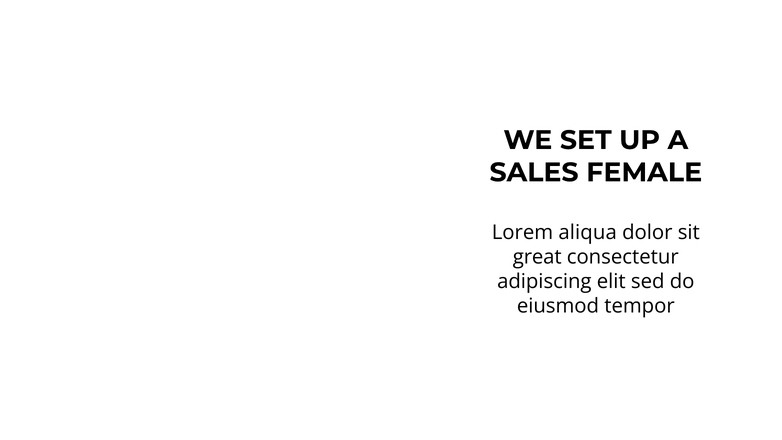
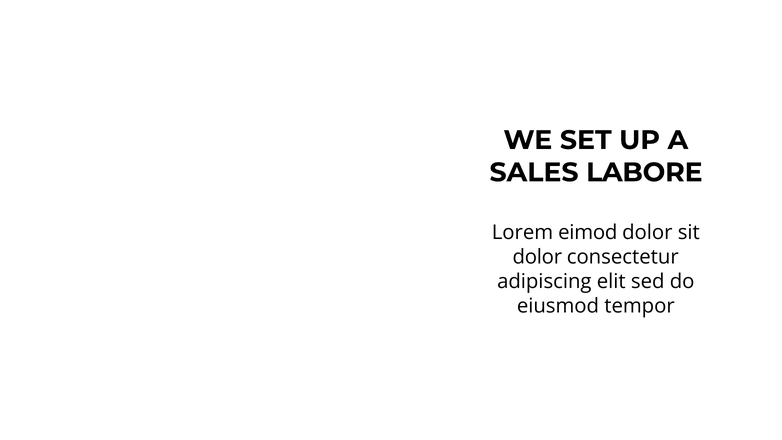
FEMALE: FEMALE -> LABORE
aliqua: aliqua -> eimod
great at (537, 257): great -> dolor
